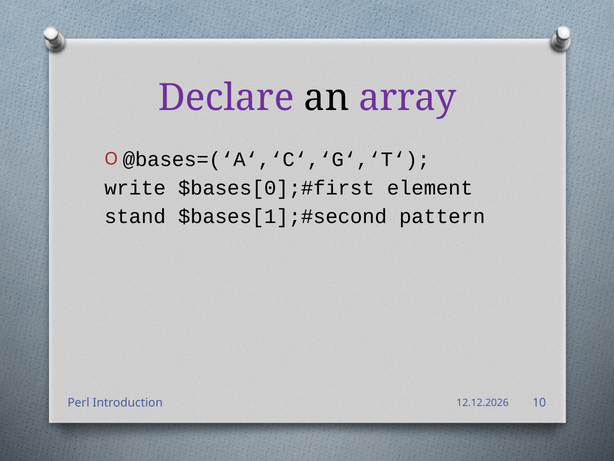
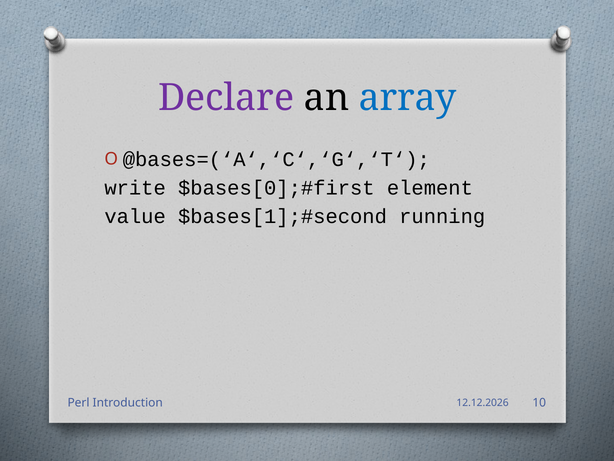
array colour: purple -> blue
stand: stand -> value
pattern: pattern -> running
